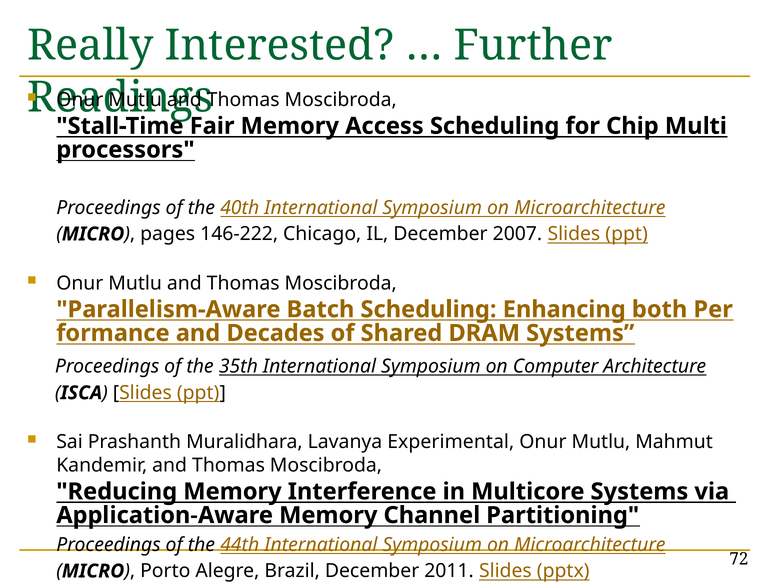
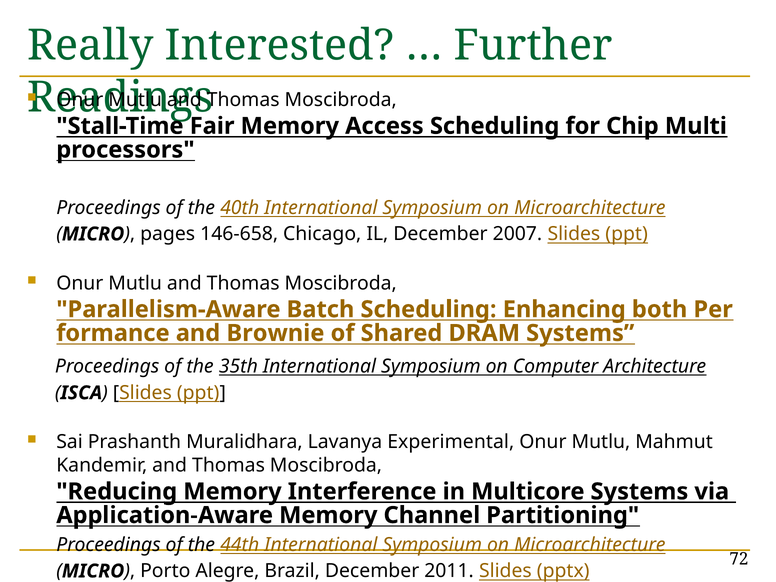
146-222: 146-222 -> 146-658
Decades: Decades -> Brownie
